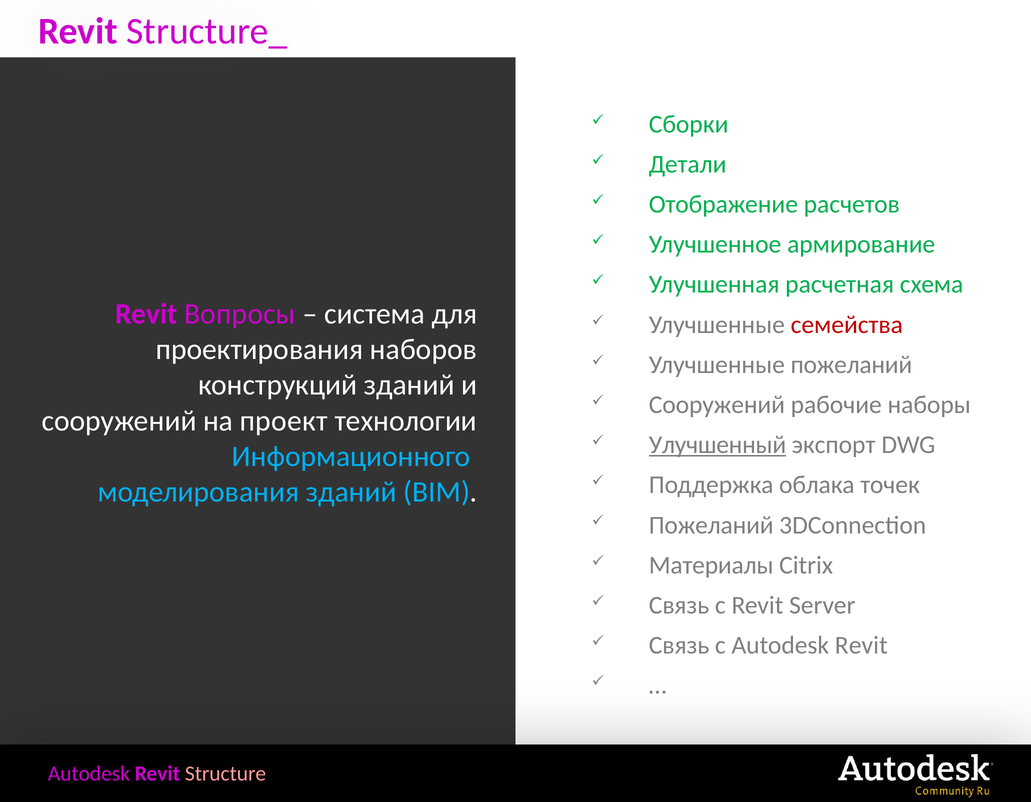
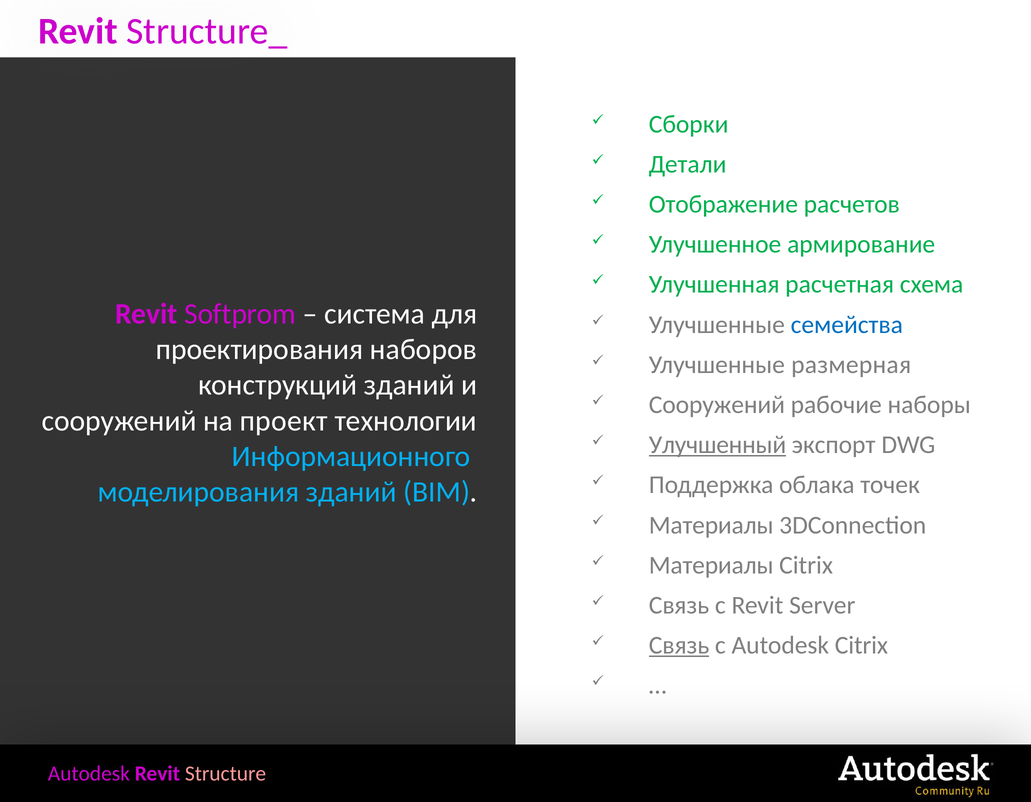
Вопросы: Вопросы -> Softprom
семейства colour: red -> blue
Улучшенные пожеланий: пожеланий -> размерная
Пожеланий at (711, 525): Пожеланий -> Материалы
Связь at (679, 645) underline: none -> present
с Autodesk Revit: Revit -> Citrix
